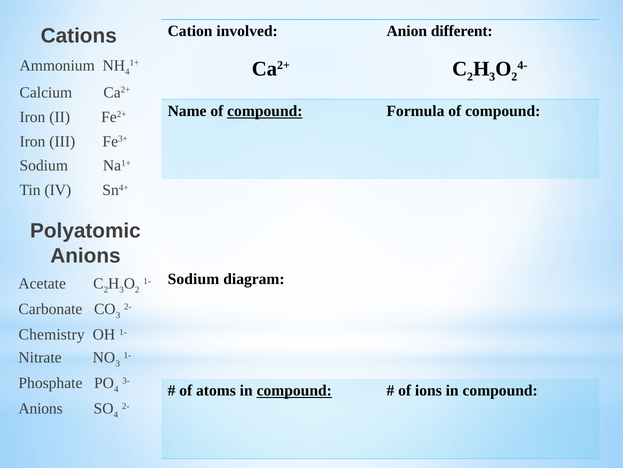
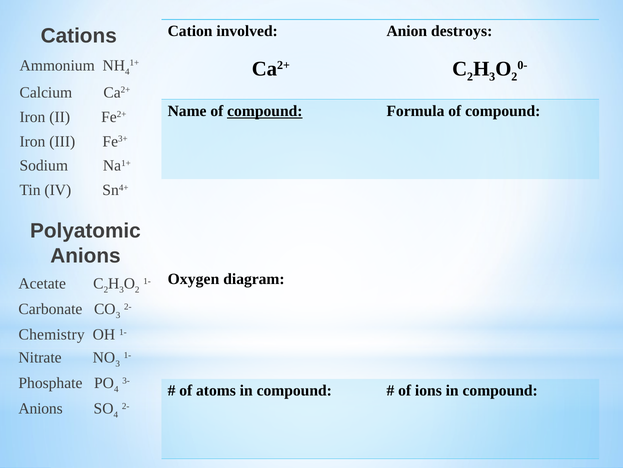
different: different -> destroys
4-: 4- -> 0-
Sodium at (193, 279): Sodium -> Oxygen
compound at (294, 390) underline: present -> none
